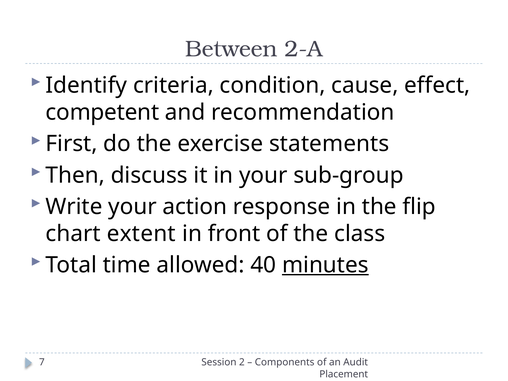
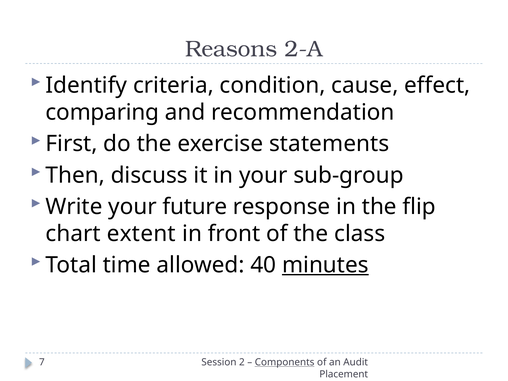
Between: Between -> Reasons
competent: competent -> comparing
action: action -> future
Components underline: none -> present
